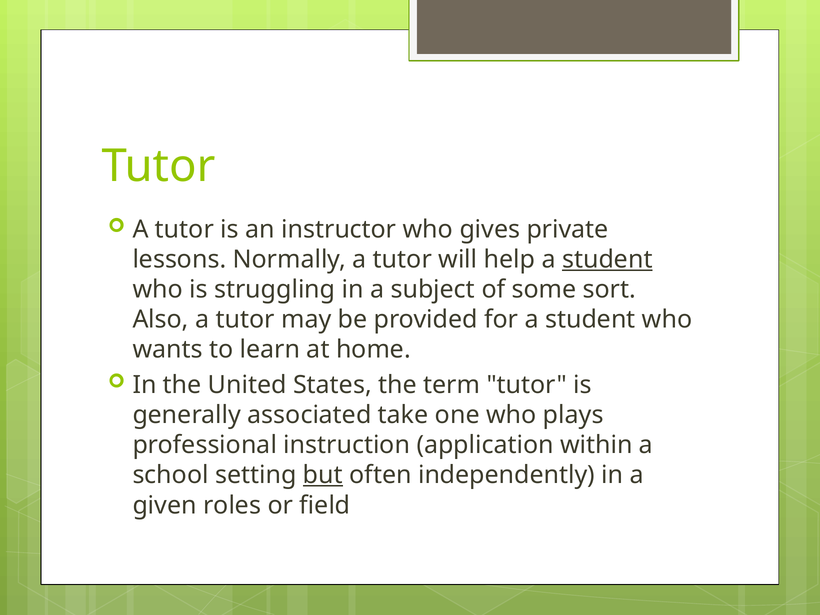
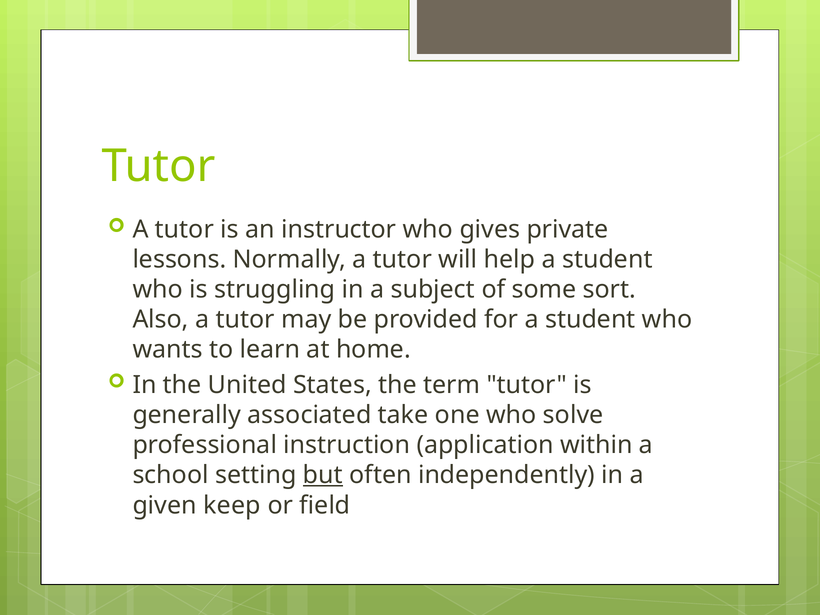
student at (607, 259) underline: present -> none
plays: plays -> solve
roles: roles -> keep
